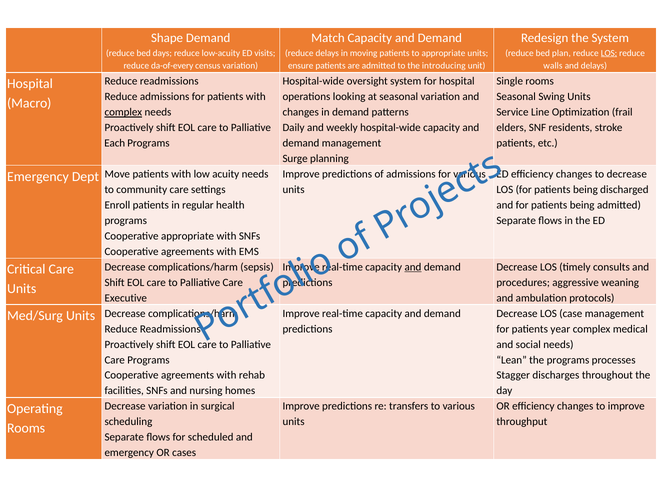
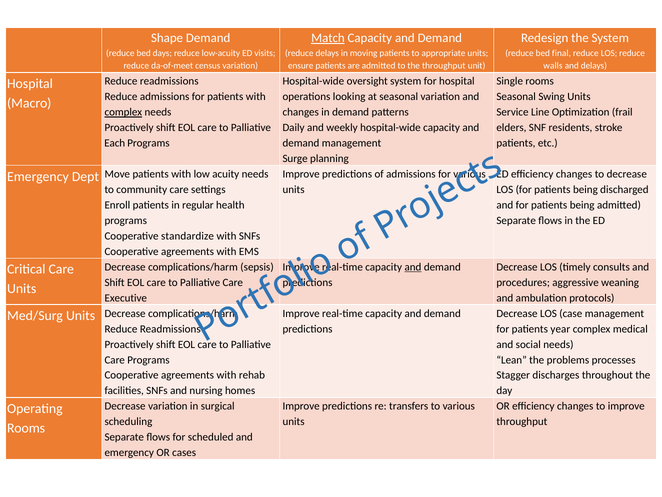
Match underline: none -> present
plan: plan -> final
LOS at (609, 53) underline: present -> none
da-of-every: da-of-every -> da-of-meet
the introducing: introducing -> throughput
Cooperative appropriate: appropriate -> standardize
the programs: programs -> problems
